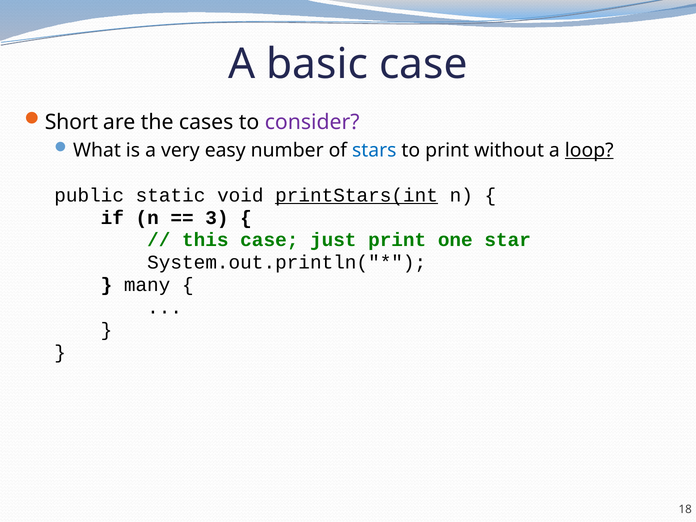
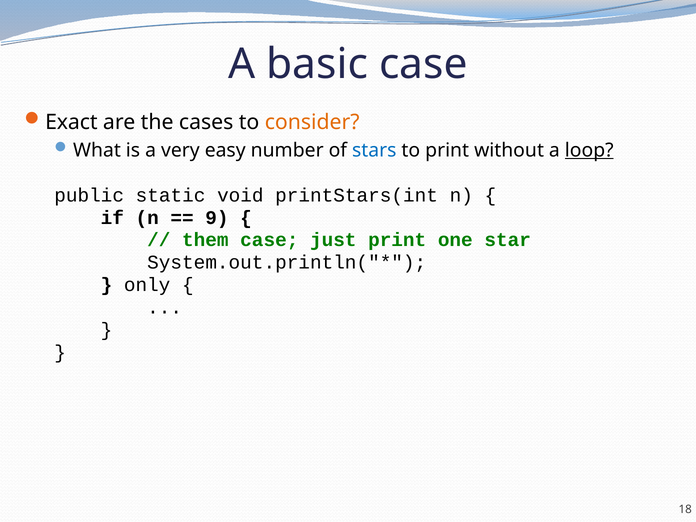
Short: Short -> Exact
consider colour: purple -> orange
printStars(int underline: present -> none
3: 3 -> 9
this: this -> them
many: many -> only
